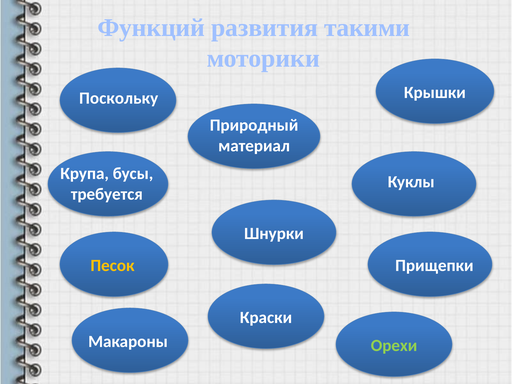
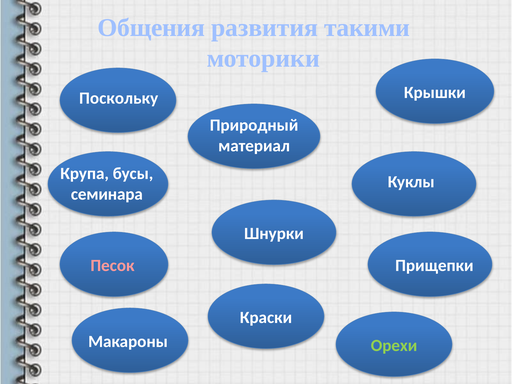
Функций: Функций -> Общения
требуется: требуется -> семинара
Песок colour: yellow -> pink
